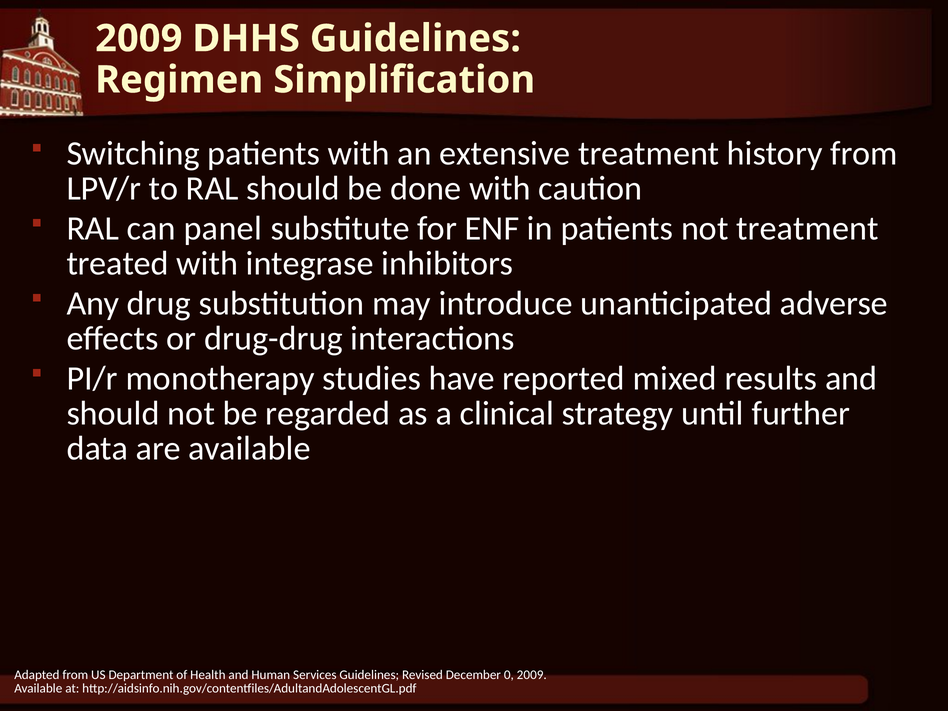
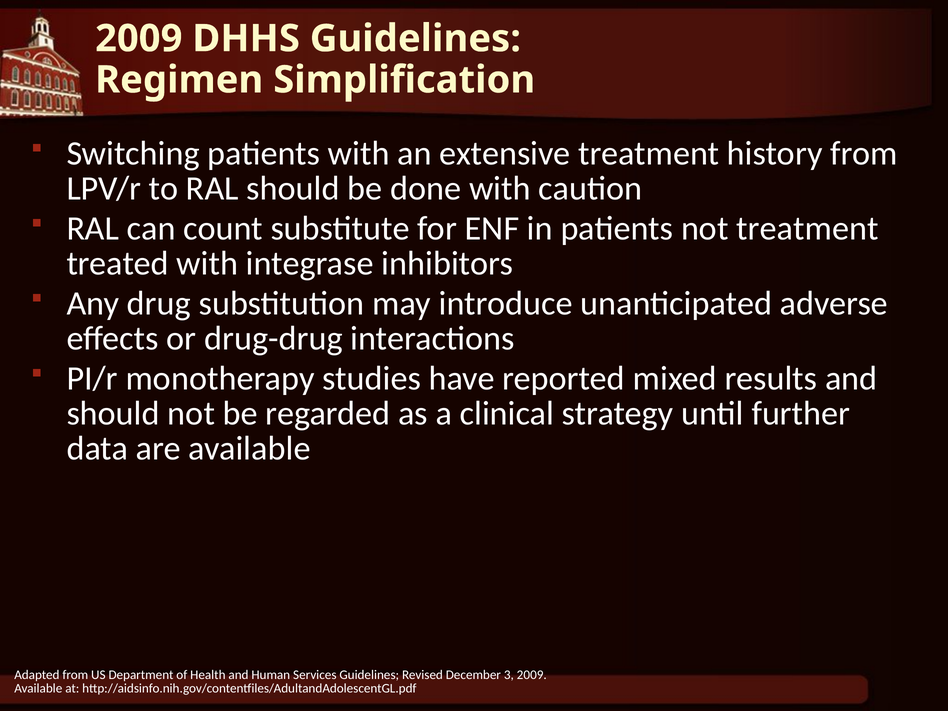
panel: panel -> count
0: 0 -> 3
